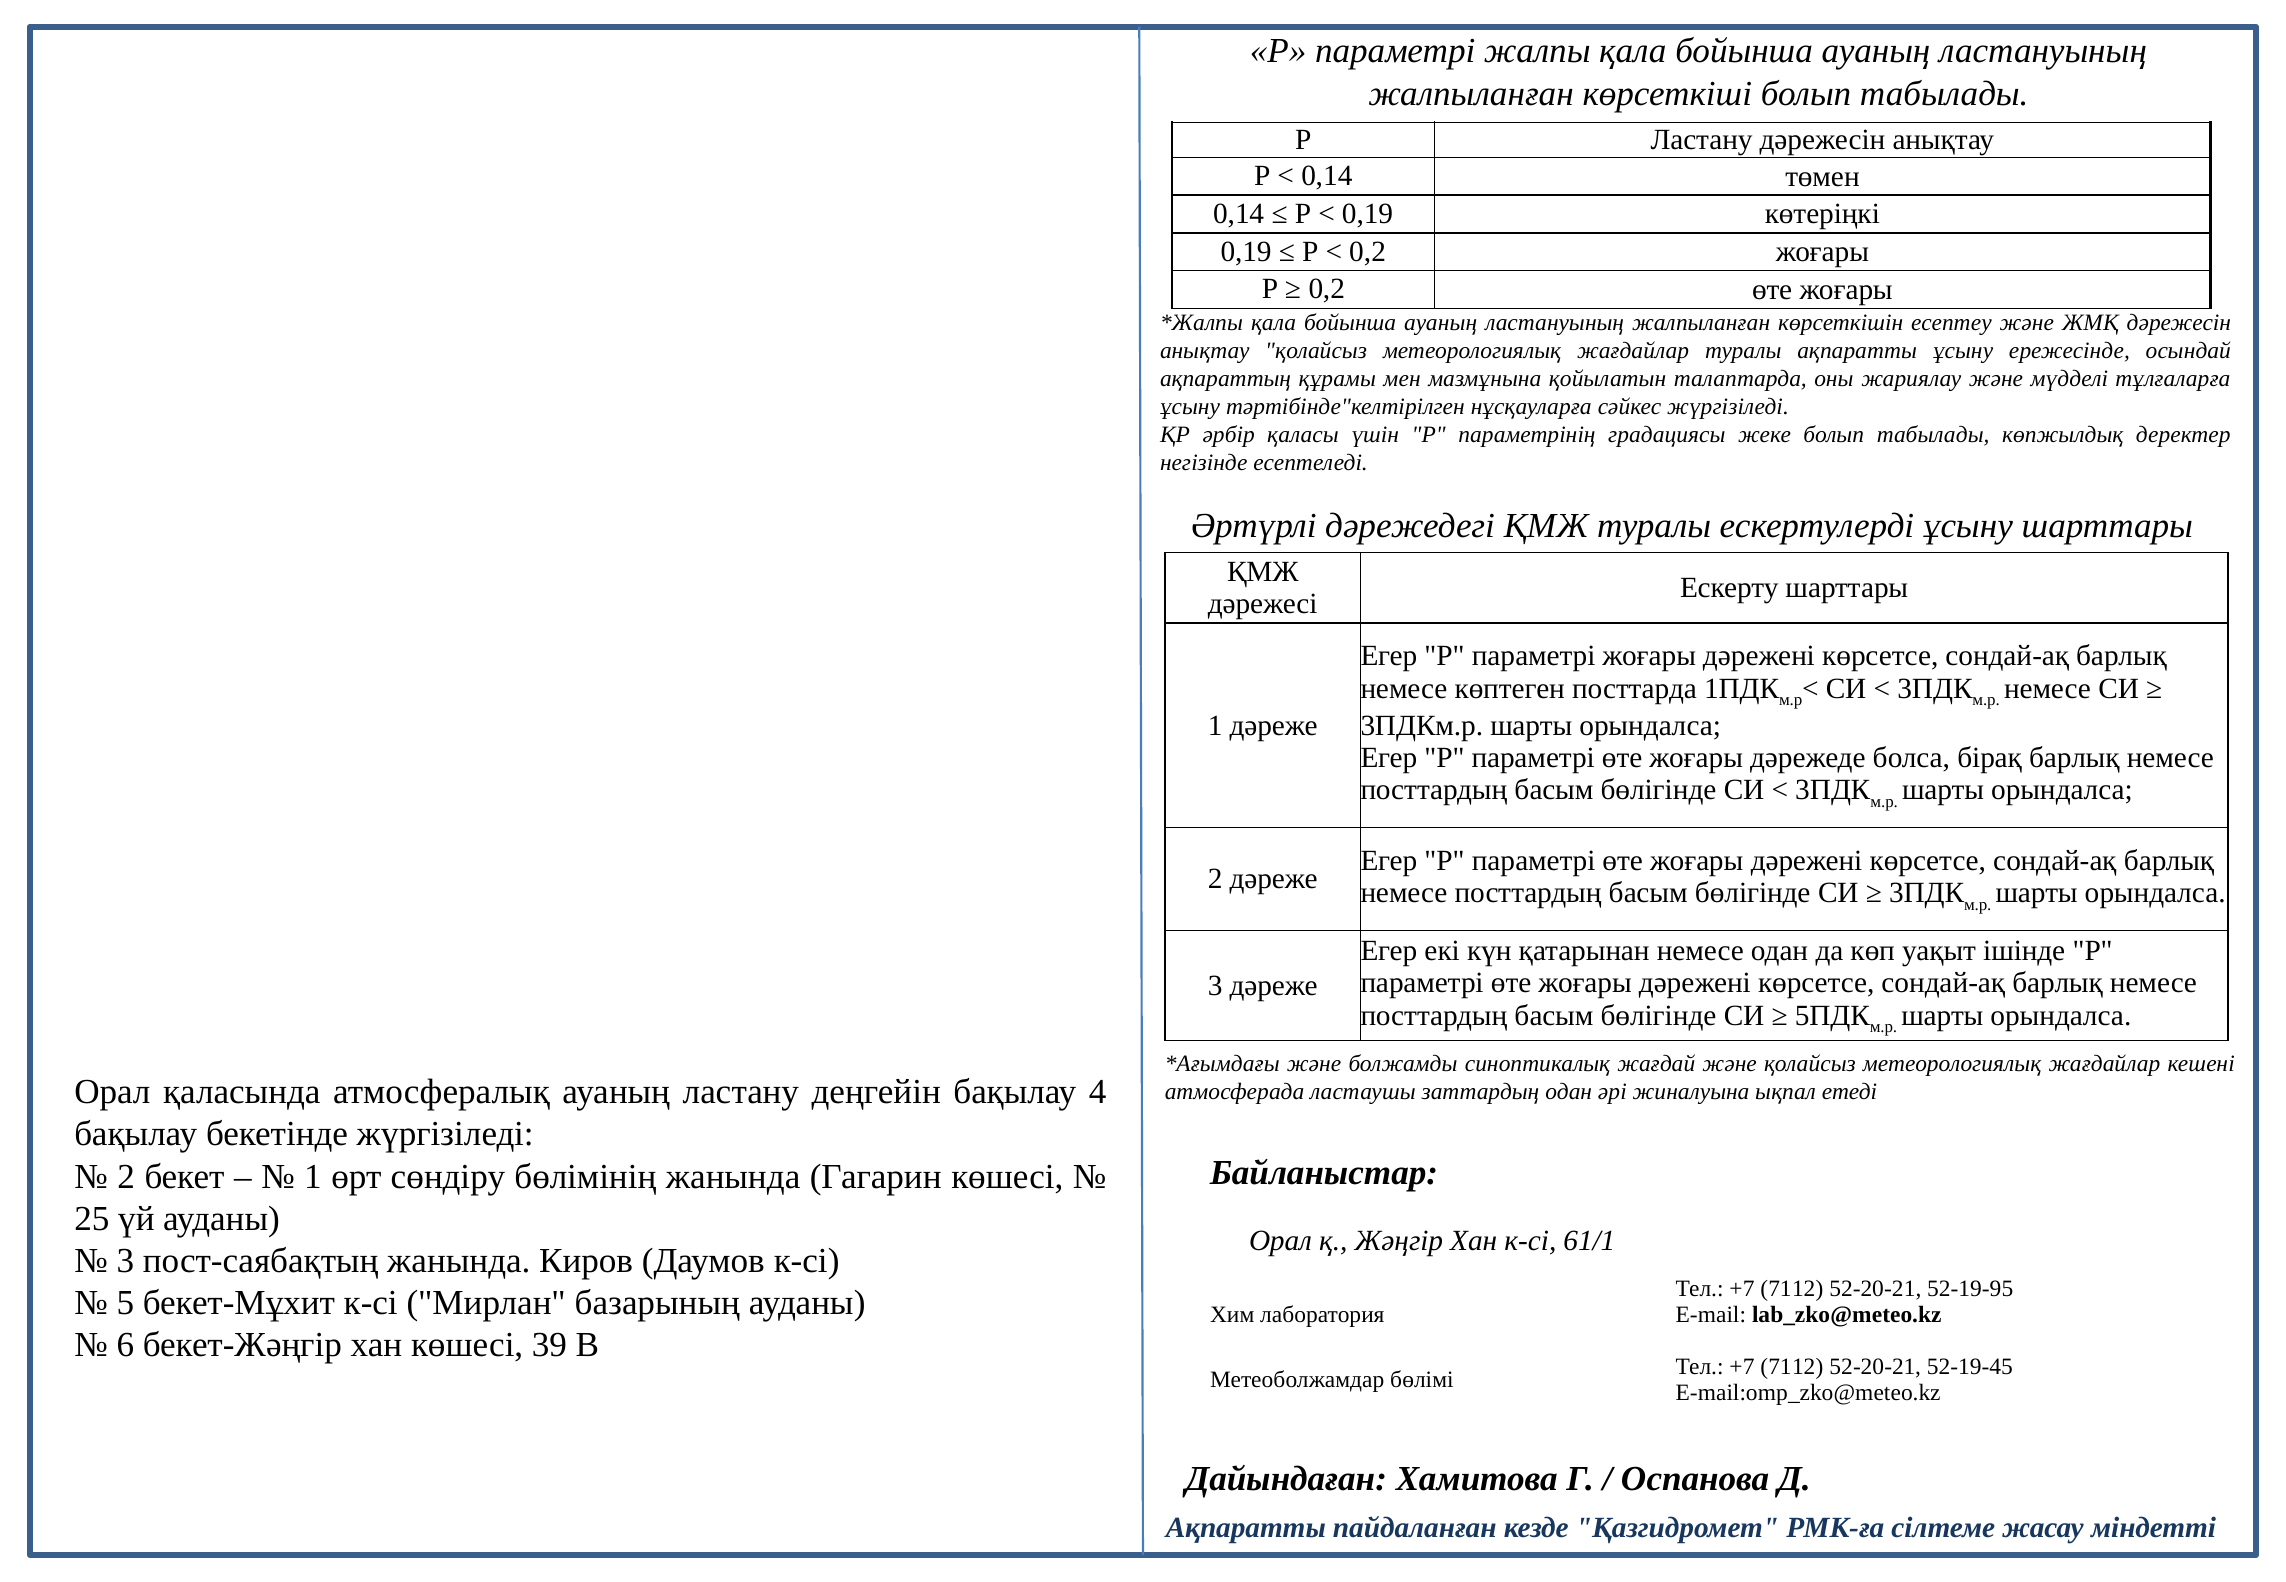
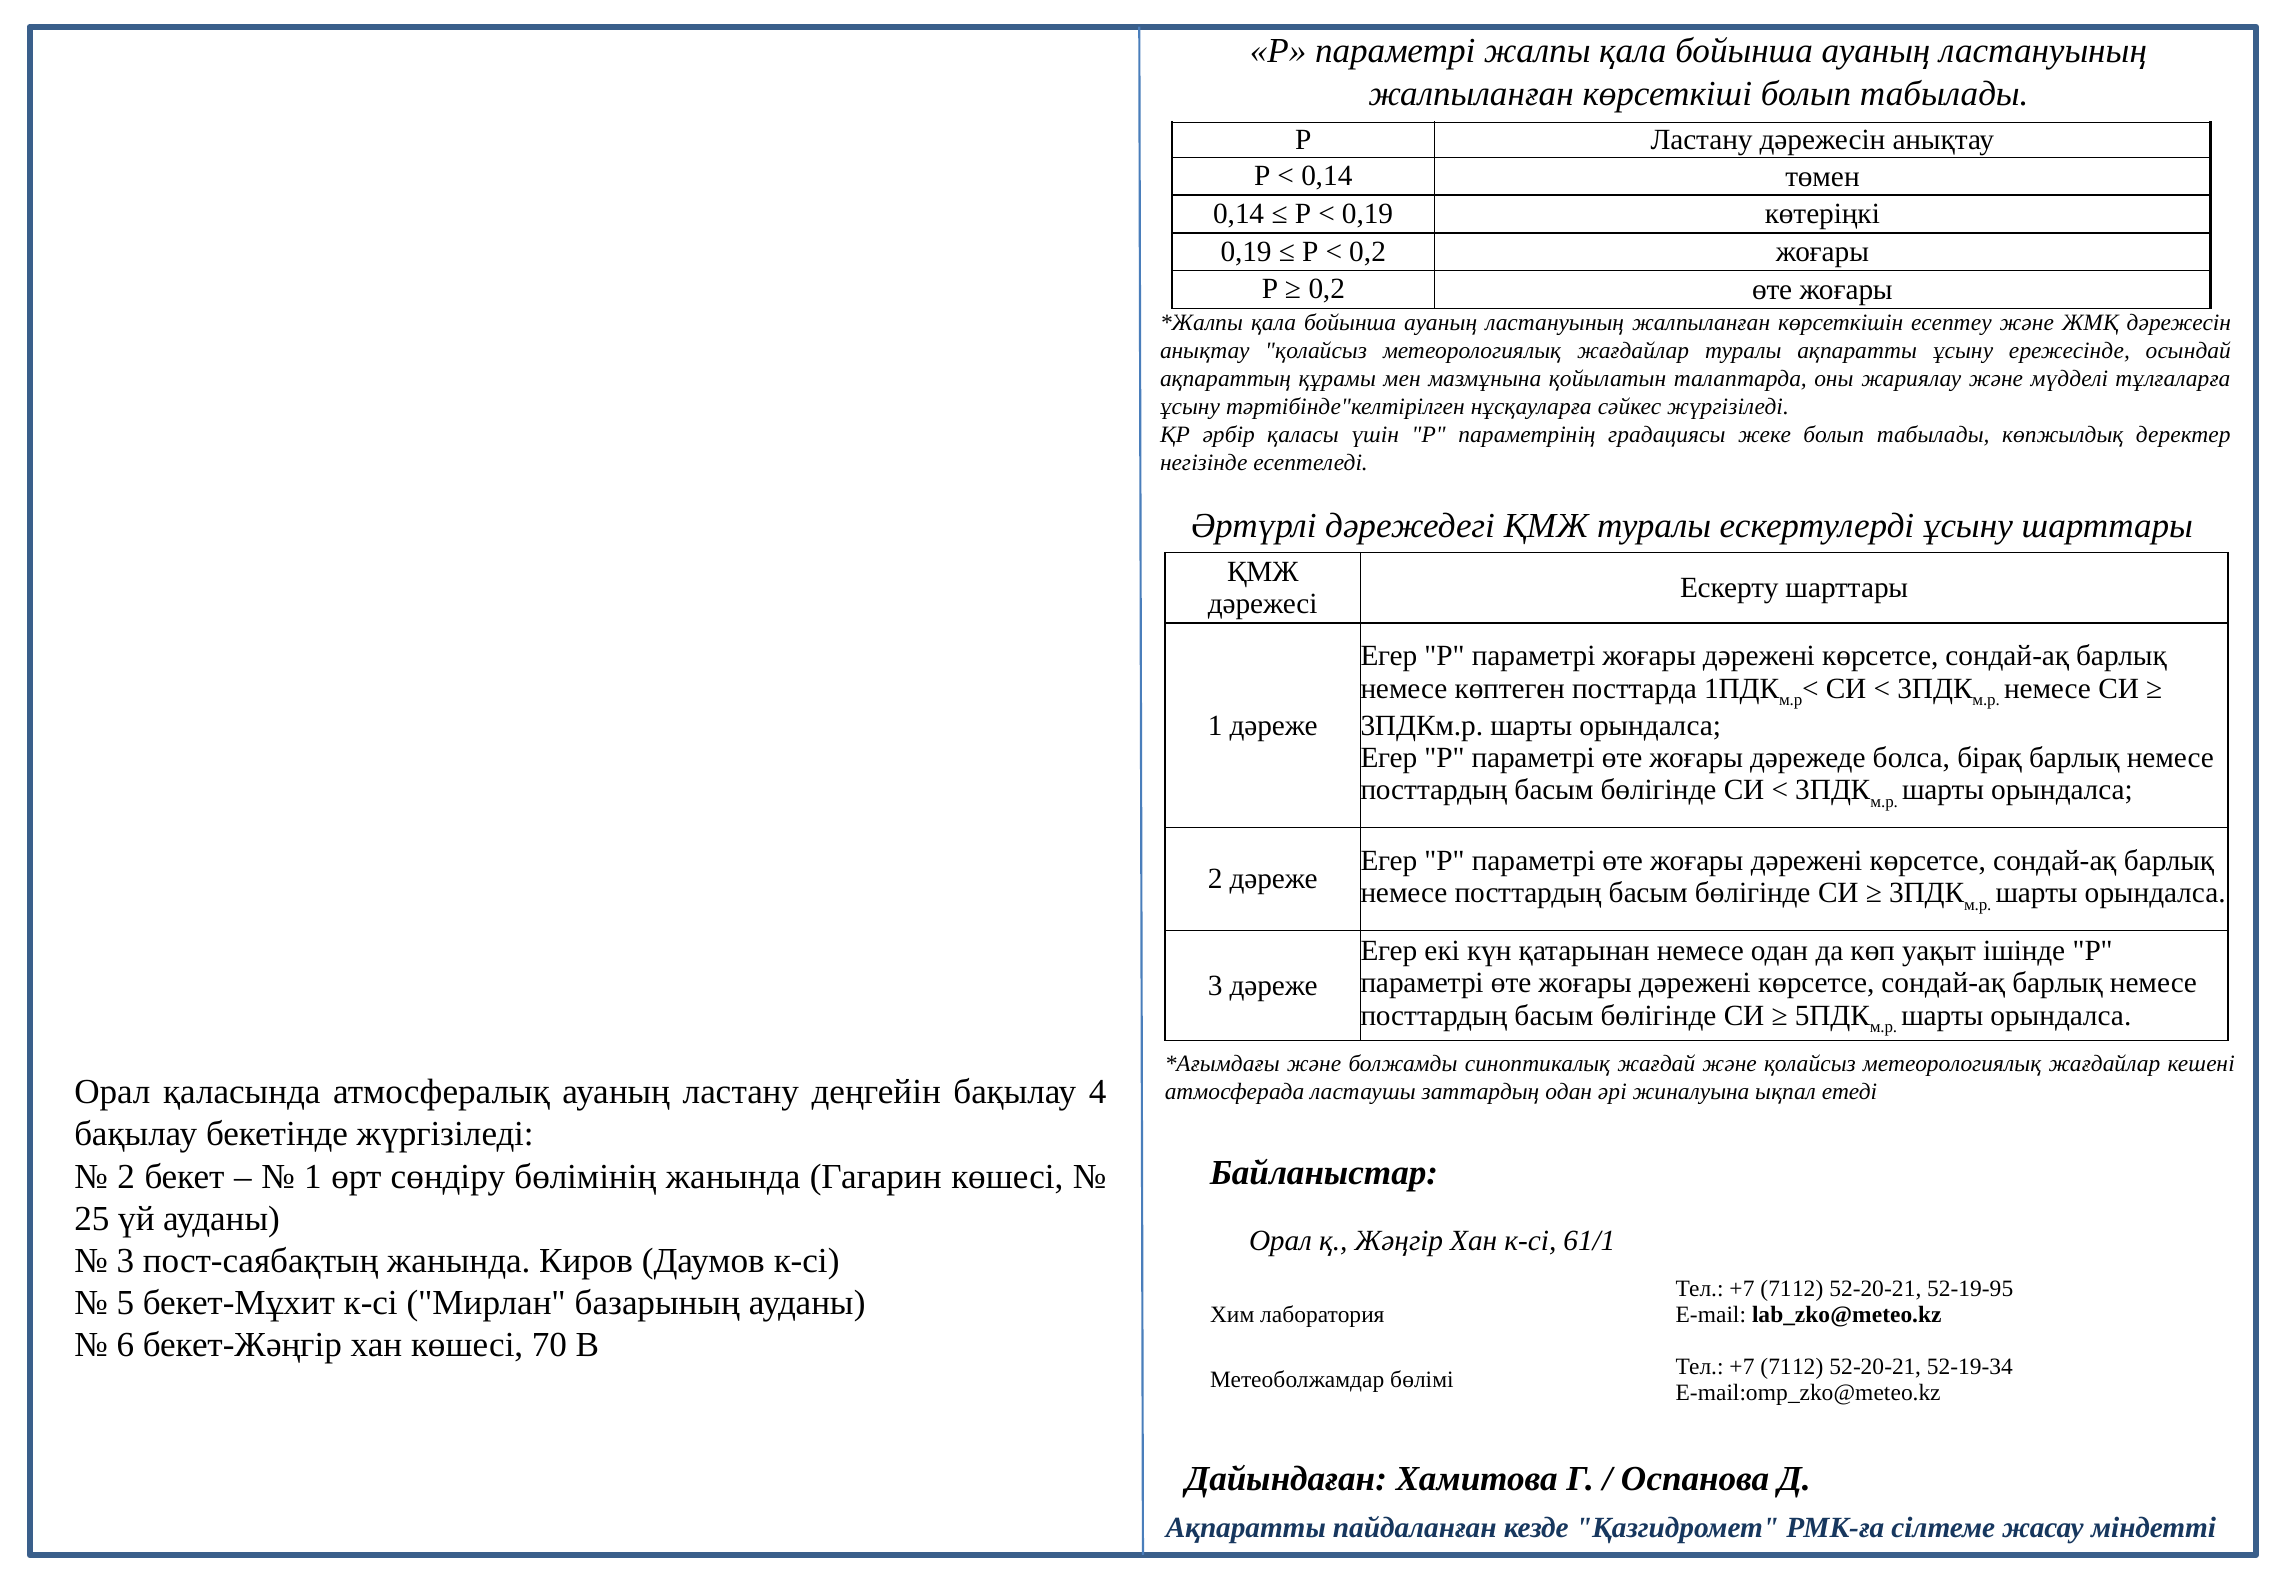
39: 39 -> 70
52-19-45: 52-19-45 -> 52-19-34
